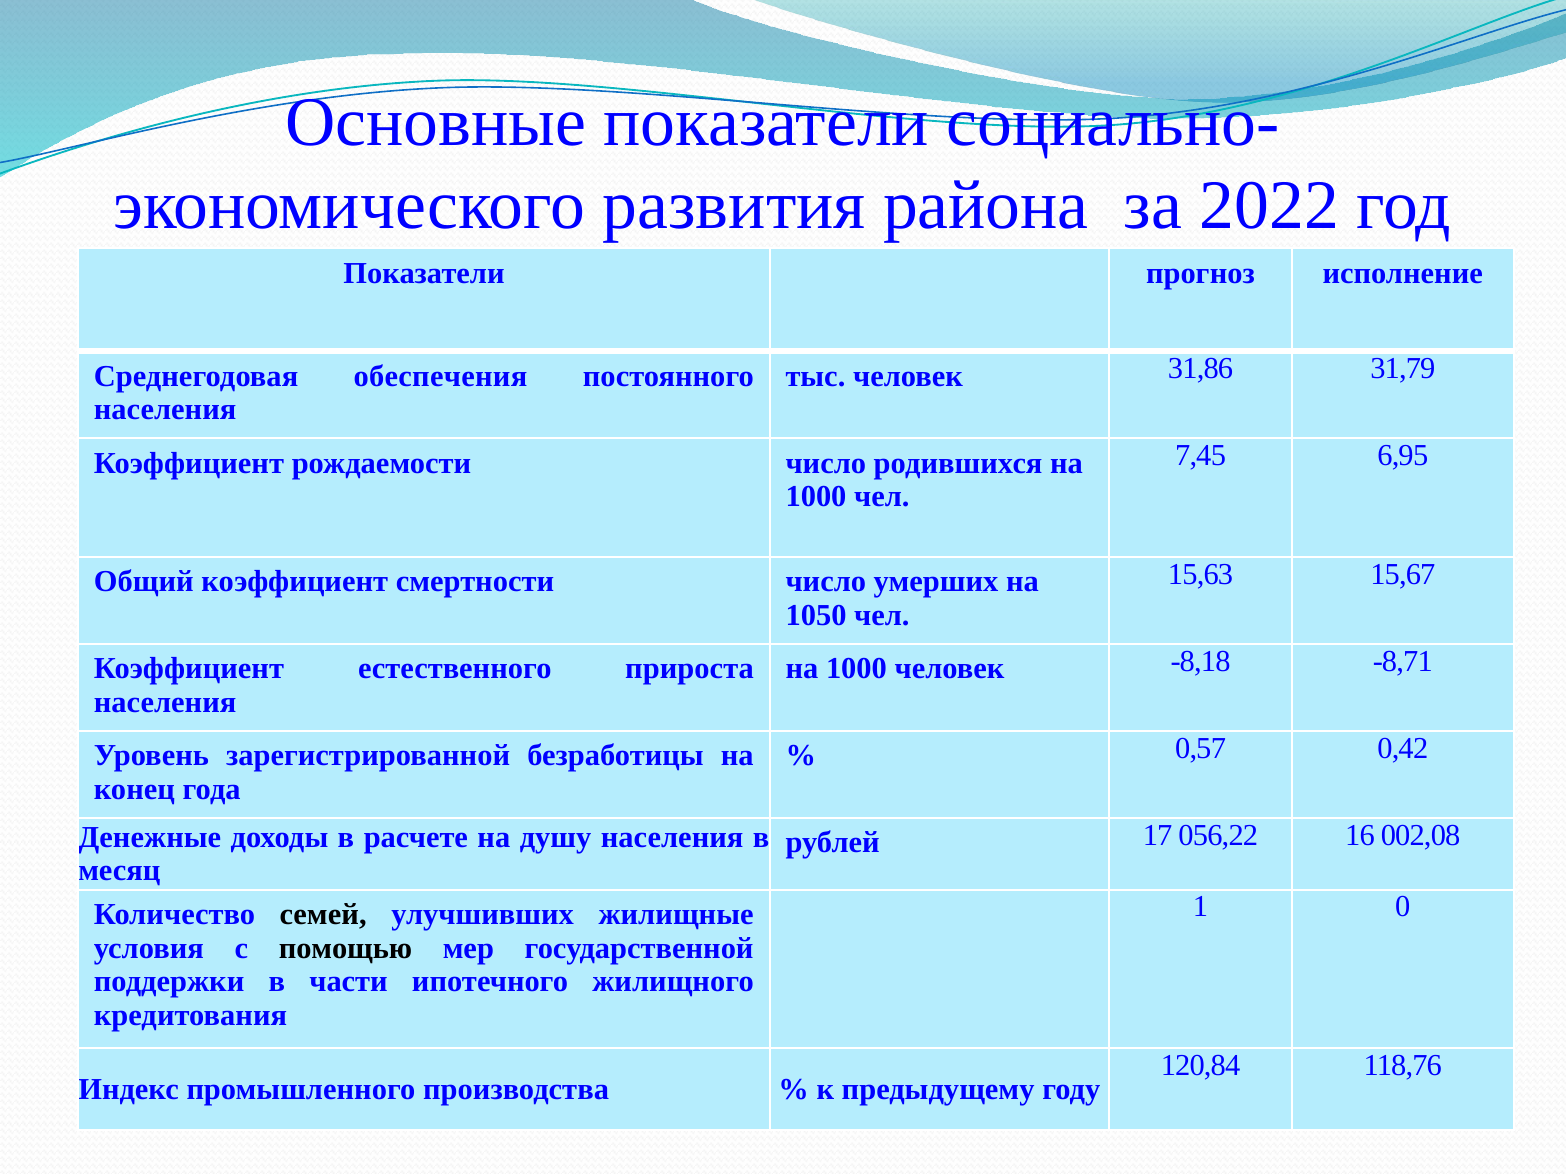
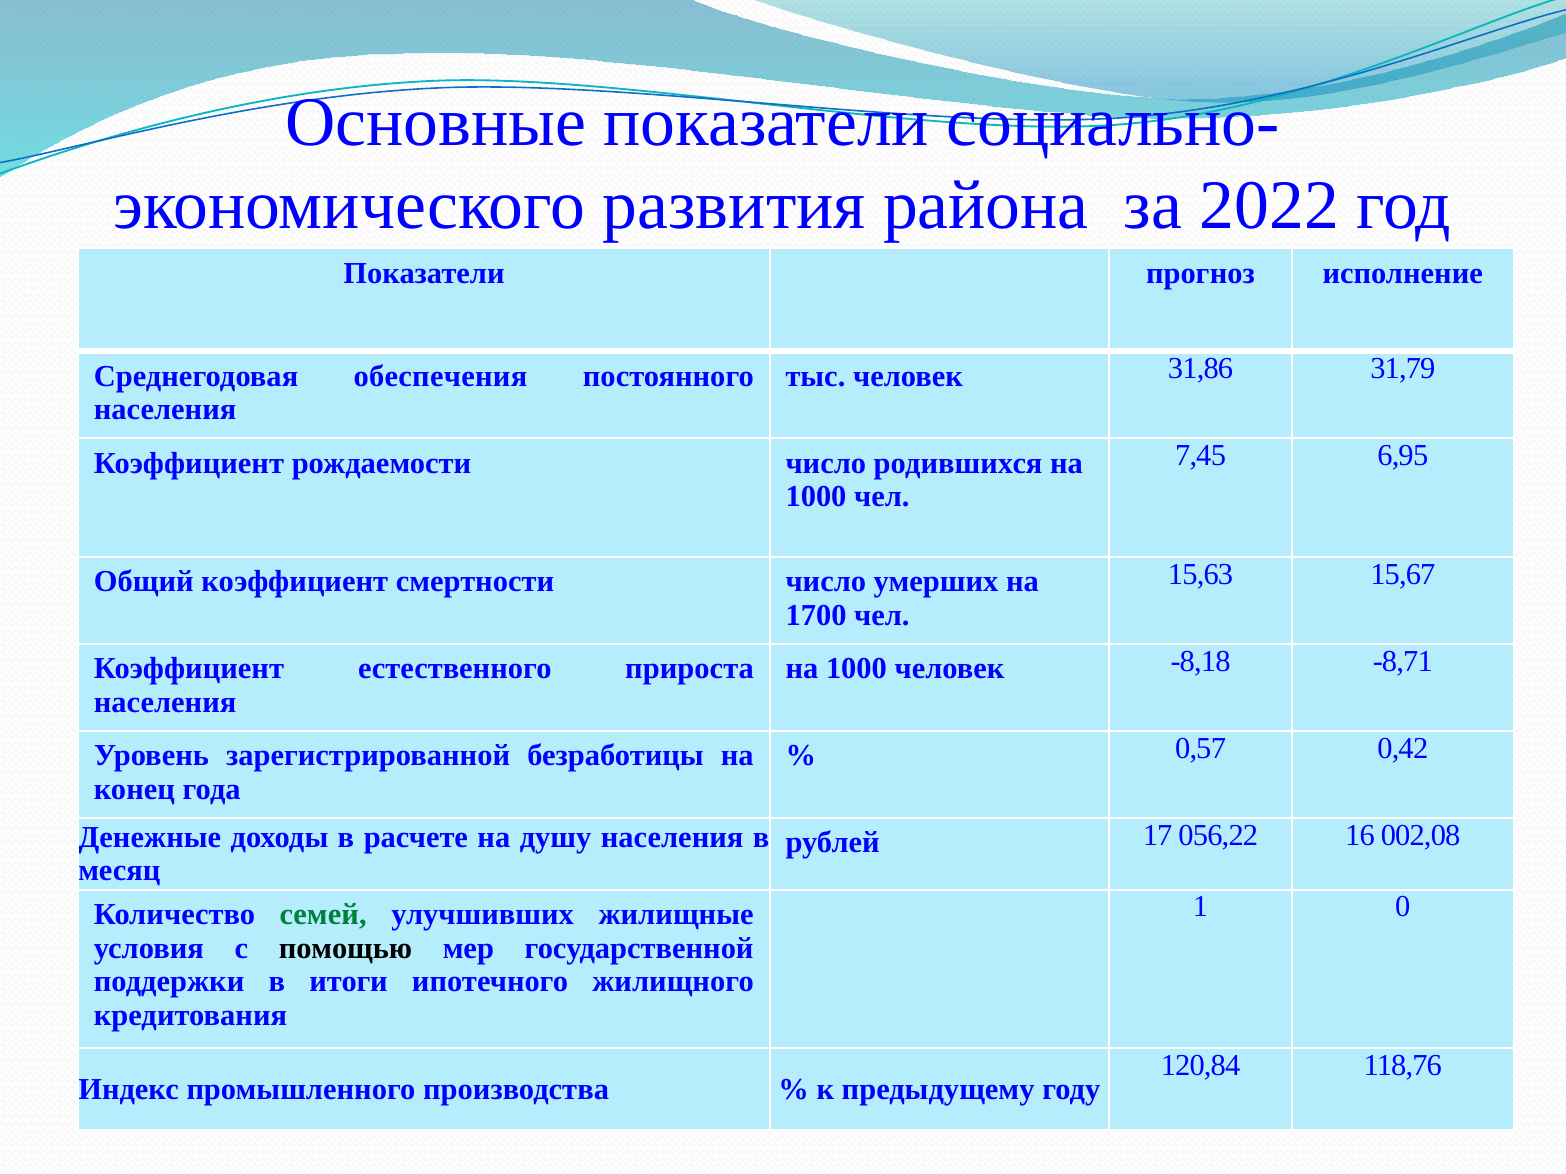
1050: 1050 -> 1700
семей colour: black -> green
части: части -> итоги
